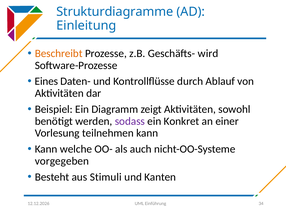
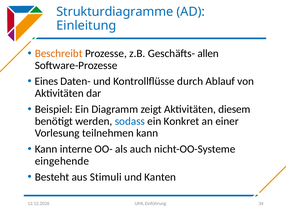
wird: wird -> allen
sowohl: sowohl -> diesem
sodass colour: purple -> blue
welche: welche -> interne
vorgegeben: vorgegeben -> eingehende
